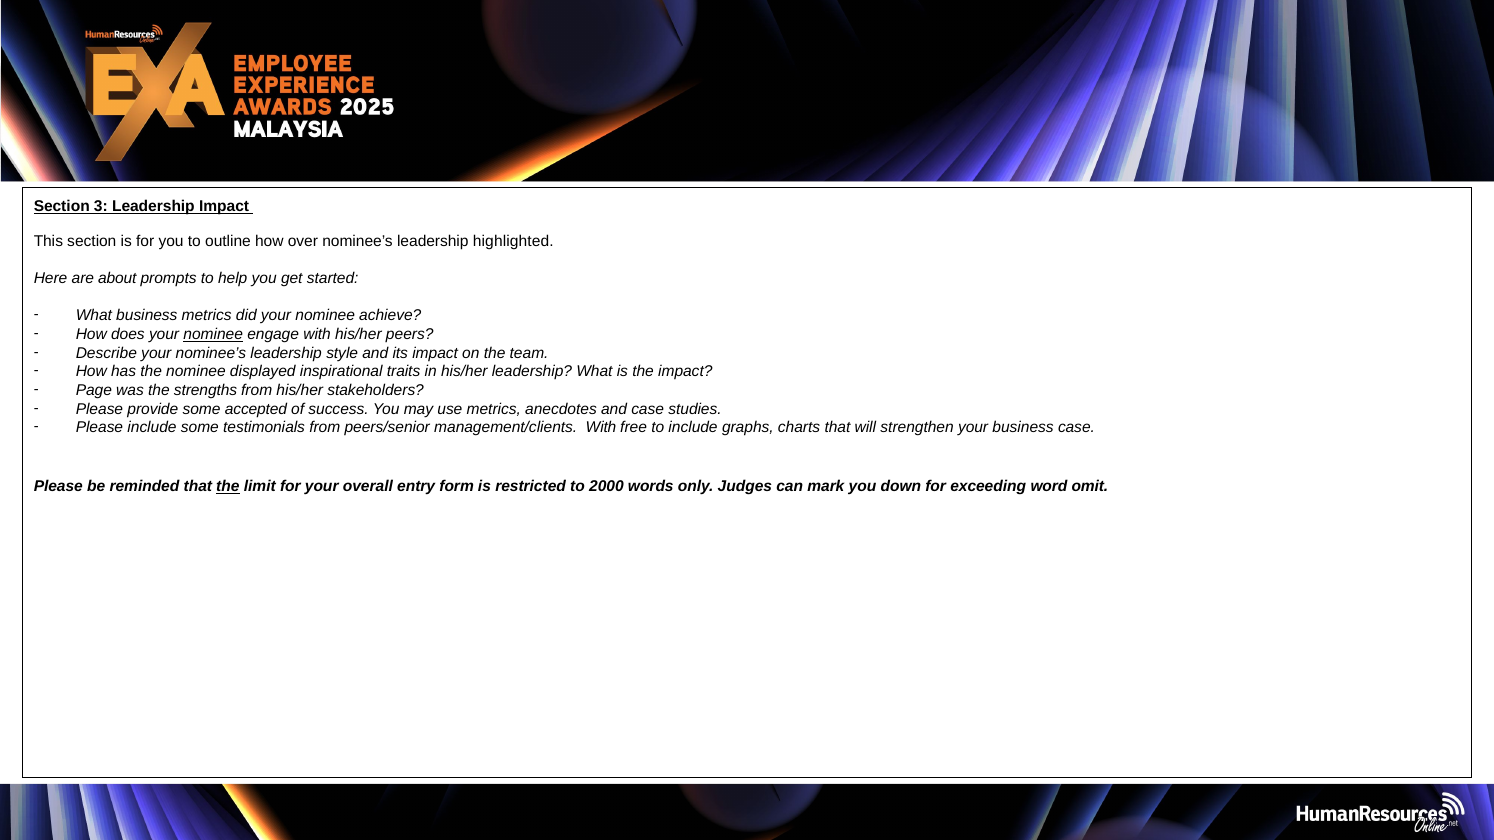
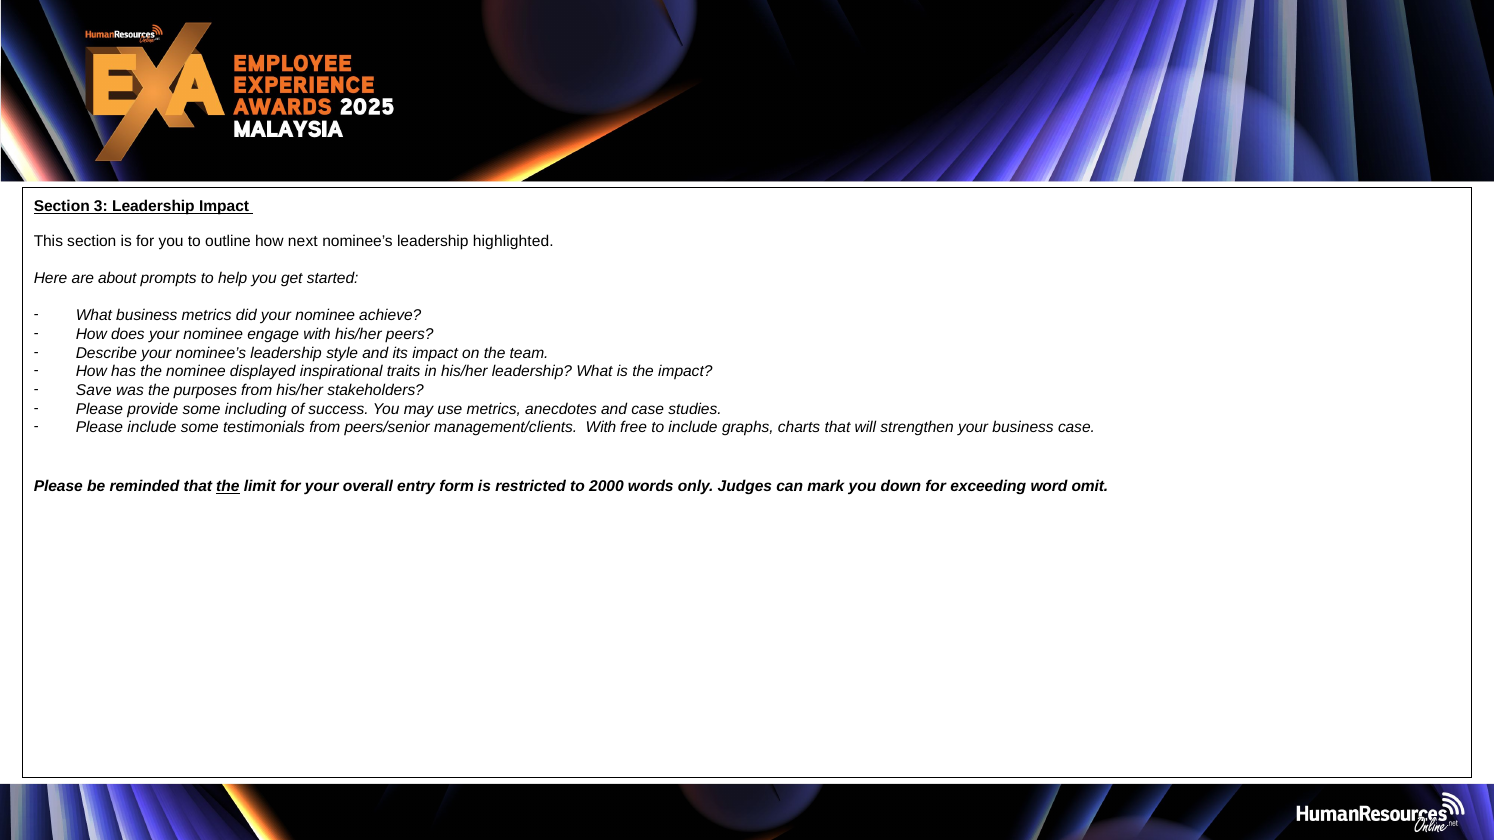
over: over -> next
nominee at (213, 334) underline: present -> none
Page: Page -> Save
strengths: strengths -> purposes
accepted: accepted -> including
